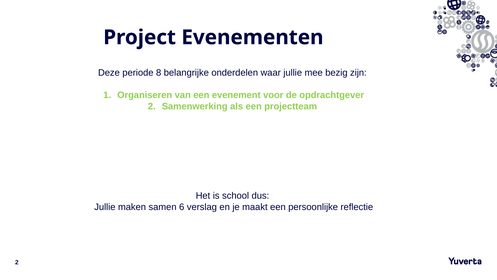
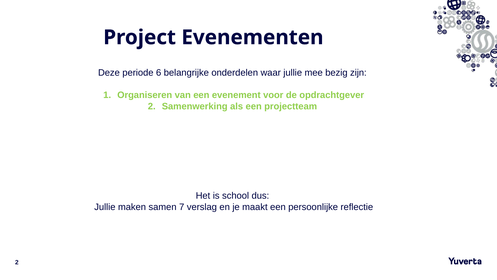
8: 8 -> 6
6: 6 -> 7
